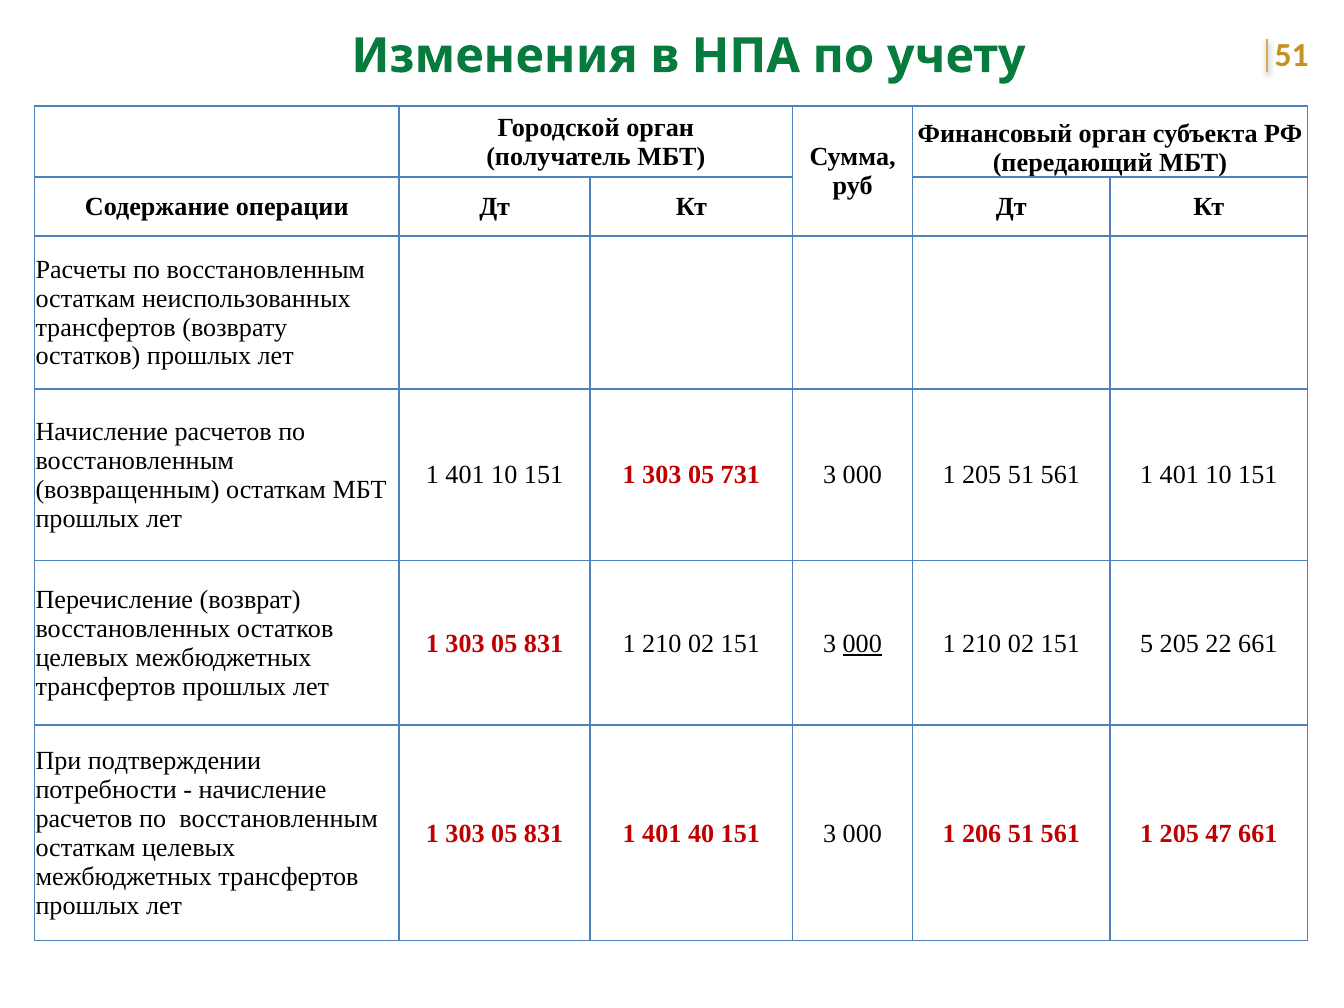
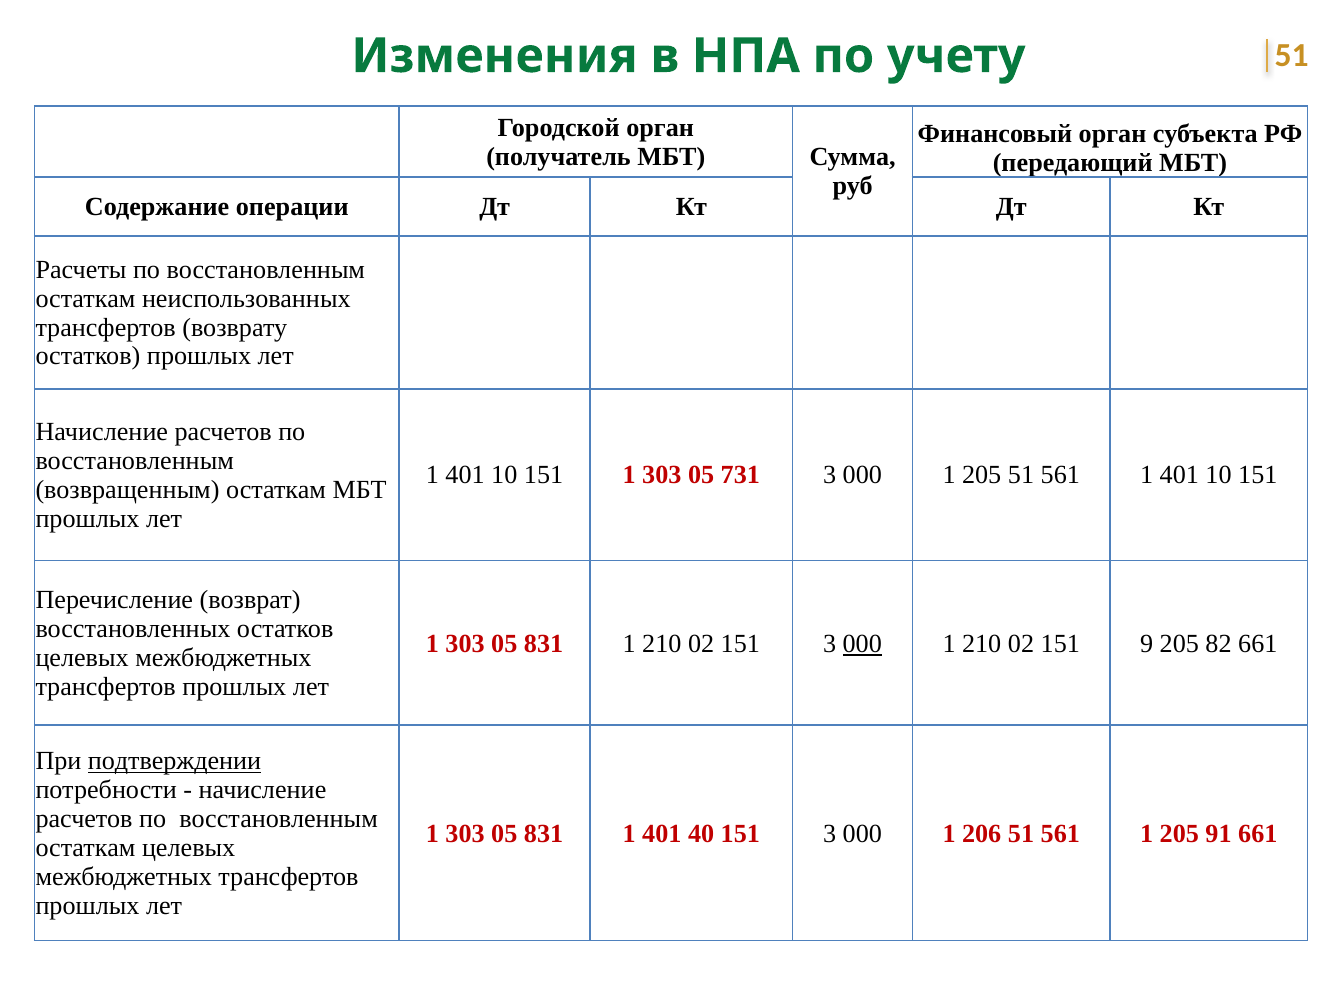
5: 5 -> 9
22: 22 -> 82
подтверждении underline: none -> present
47: 47 -> 91
